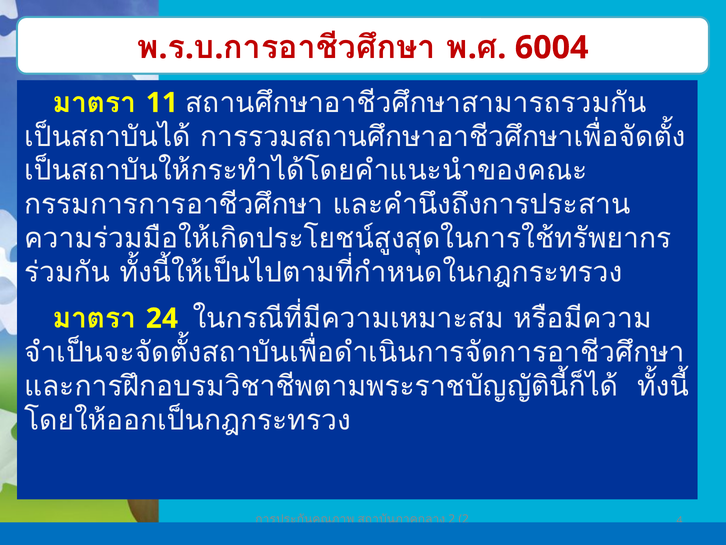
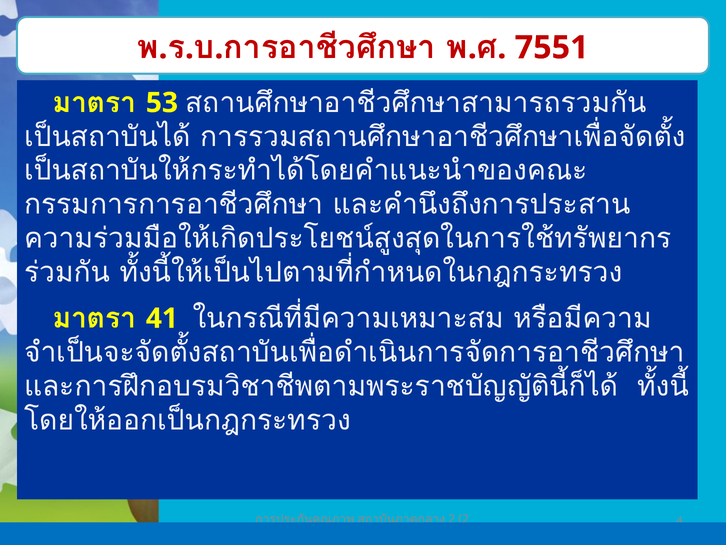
6004: 6004 -> 7551
11: 11 -> 53
24: 24 -> 41
